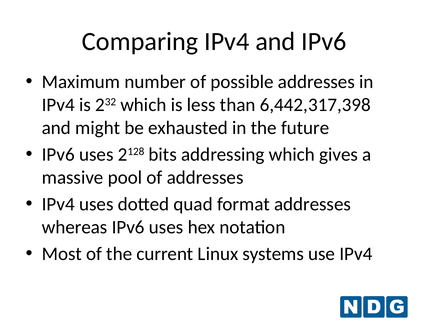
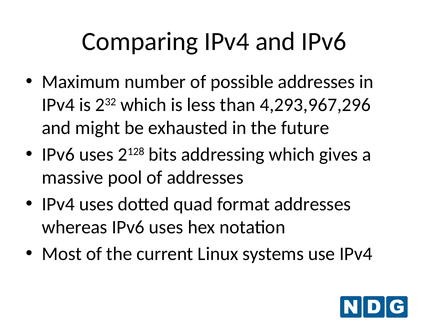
6,442,317,398: 6,442,317,398 -> 4,293,967,296
